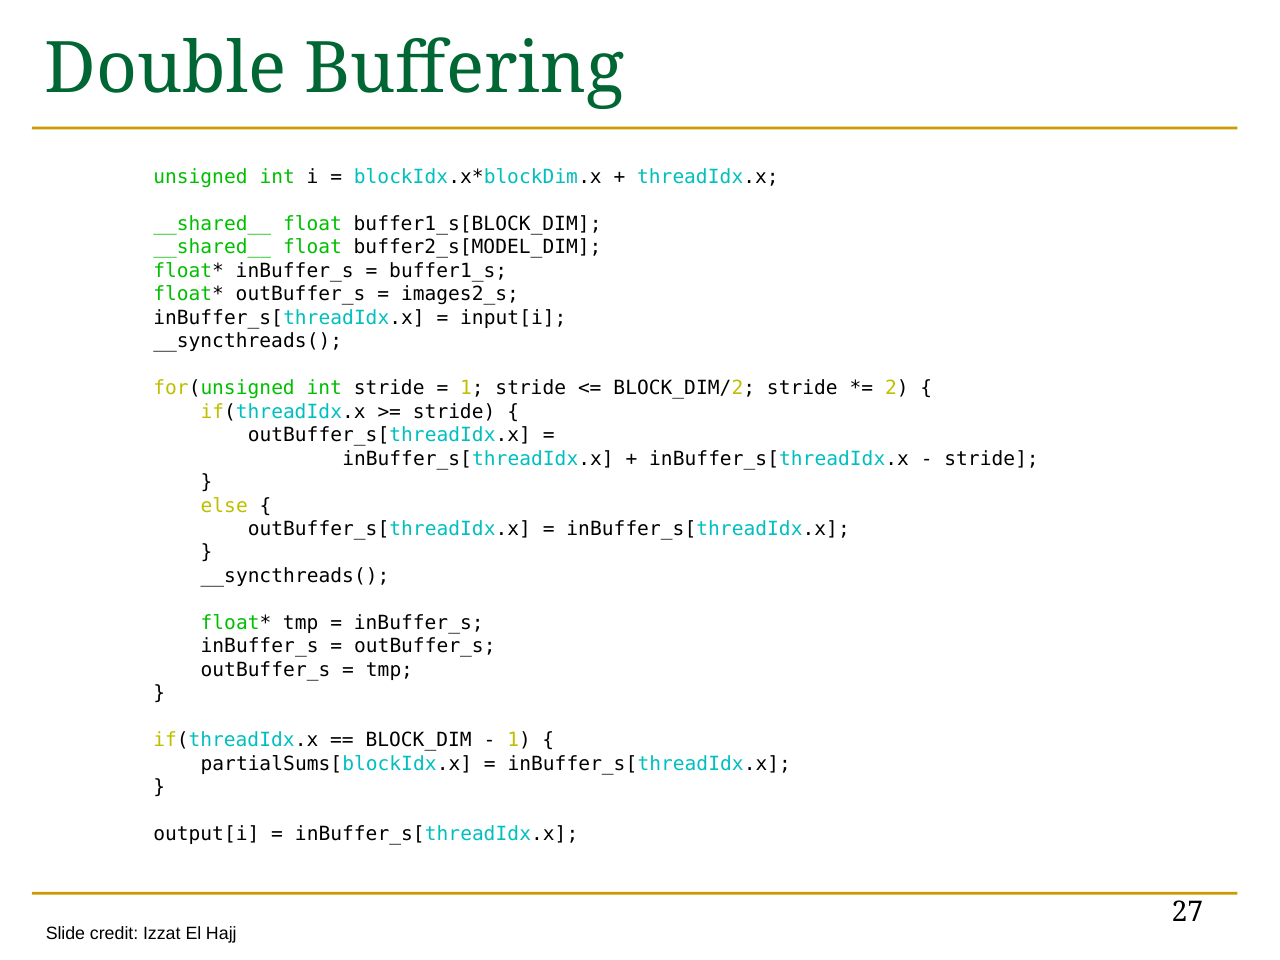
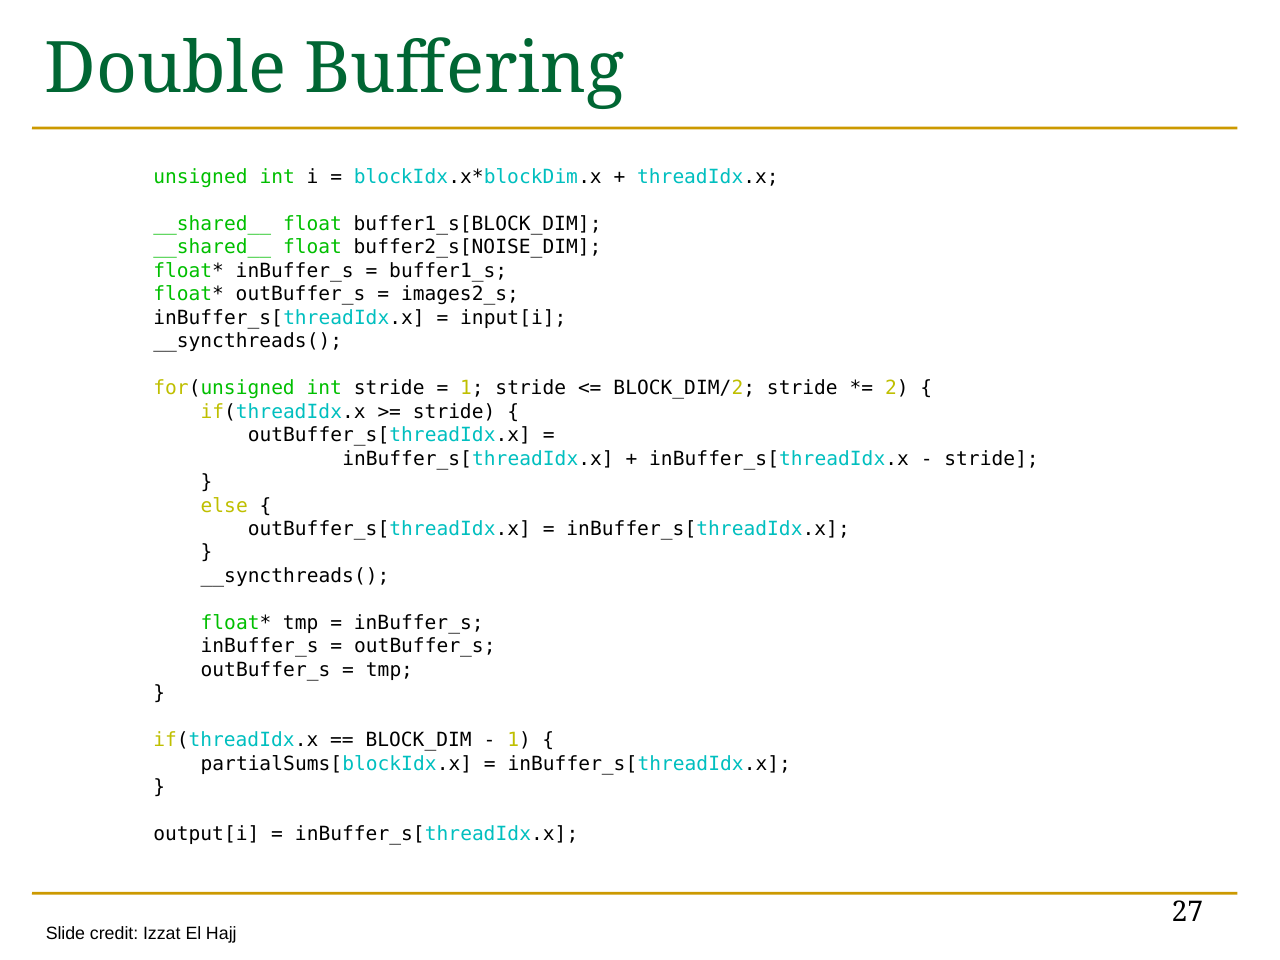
buffer2_s[MODEL_DIM: buffer2_s[MODEL_DIM -> buffer2_s[NOISE_DIM
